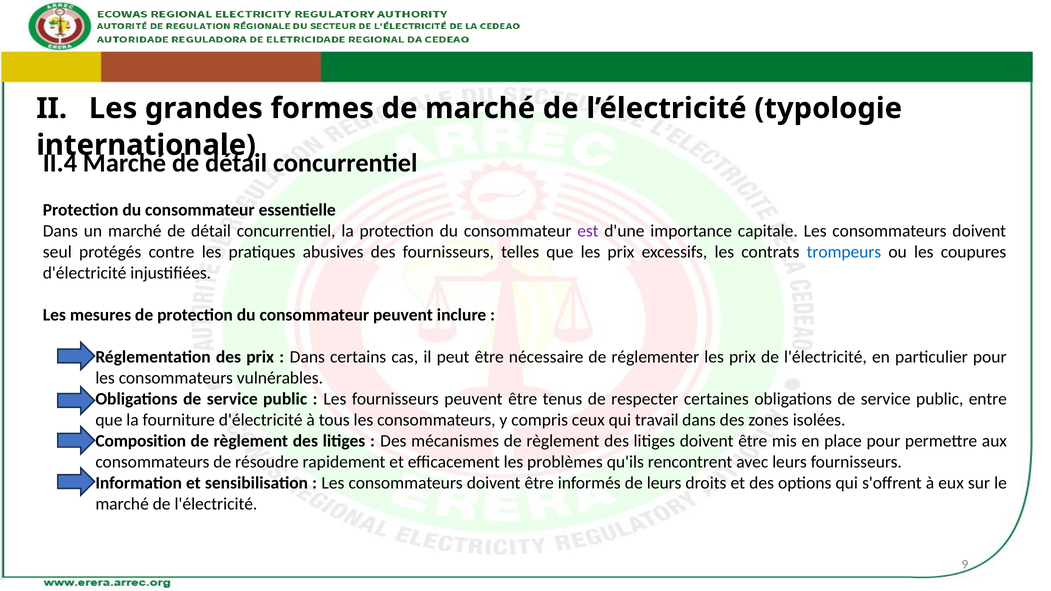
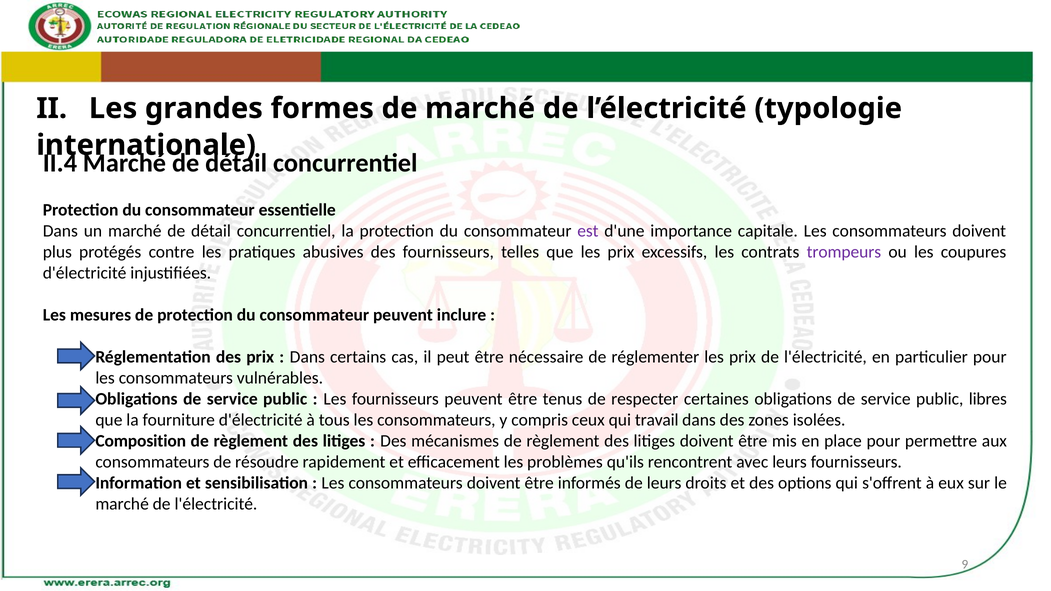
seul: seul -> plus
trompeurs colour: blue -> purple
entre: entre -> libres
